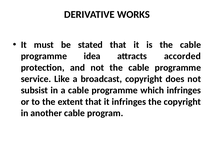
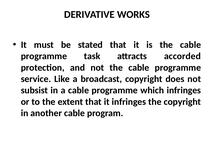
idea: idea -> task
